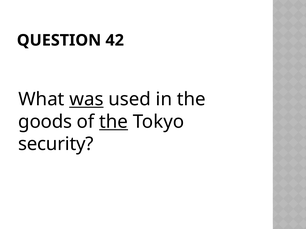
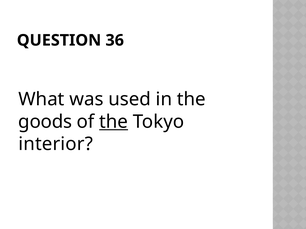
42: 42 -> 36
was underline: present -> none
security: security -> interior
